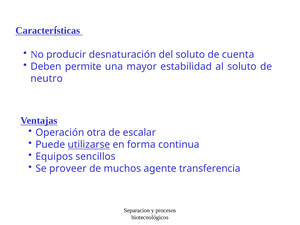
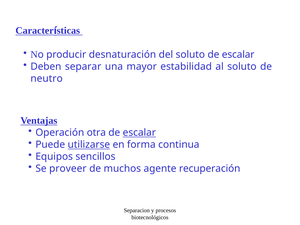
soluto de cuenta: cuenta -> escalar
permite: permite -> separar
escalar at (139, 133) underline: none -> present
transferencia: transferencia -> recuperación
